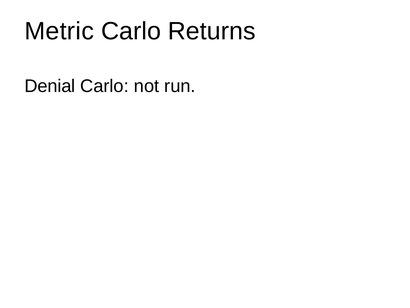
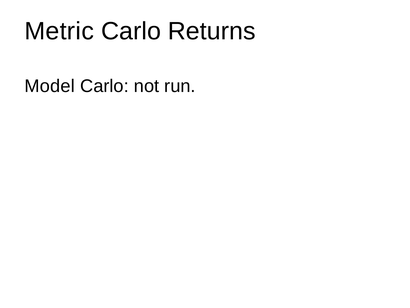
Denial: Denial -> Model
